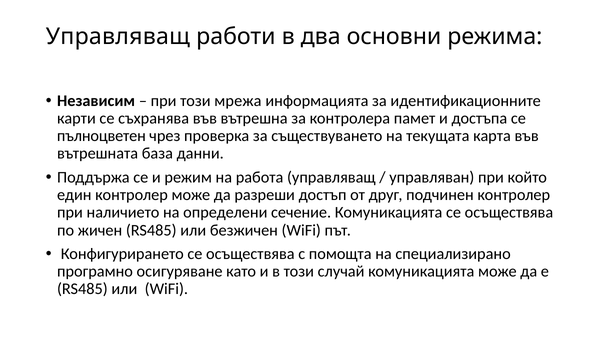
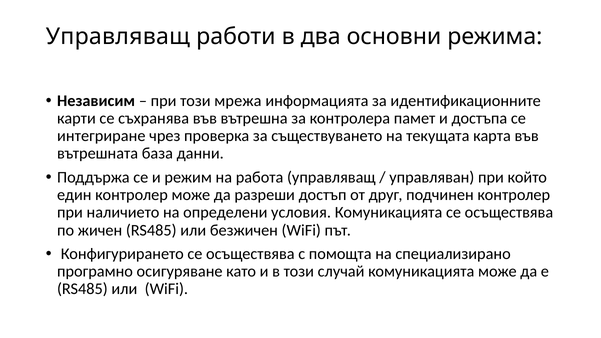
пълноцветен: пълноцветен -> интегриране
сечение: сечение -> условия
